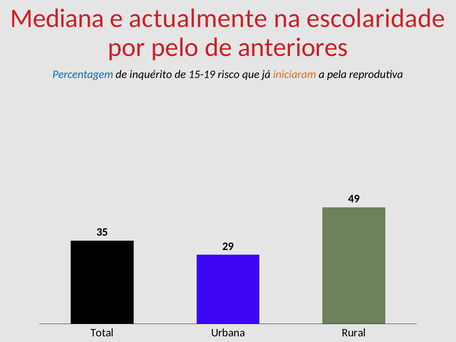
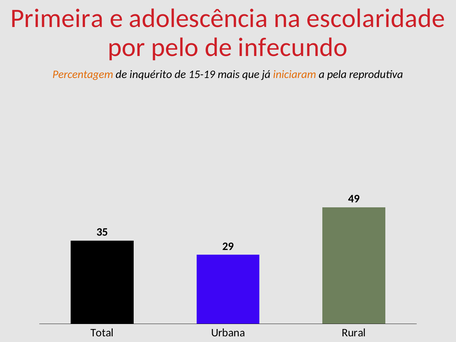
Mediana: Mediana -> Primeira
actualmente: actualmente -> adolescência
anteriores: anteriores -> infecundo
Percentagem colour: blue -> orange
risco: risco -> mais
